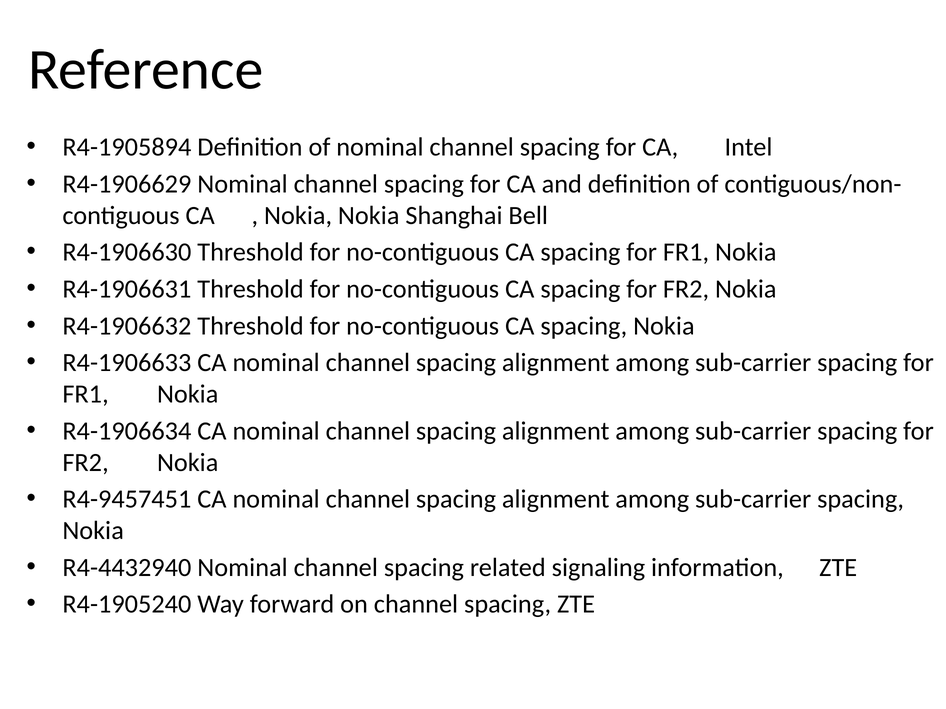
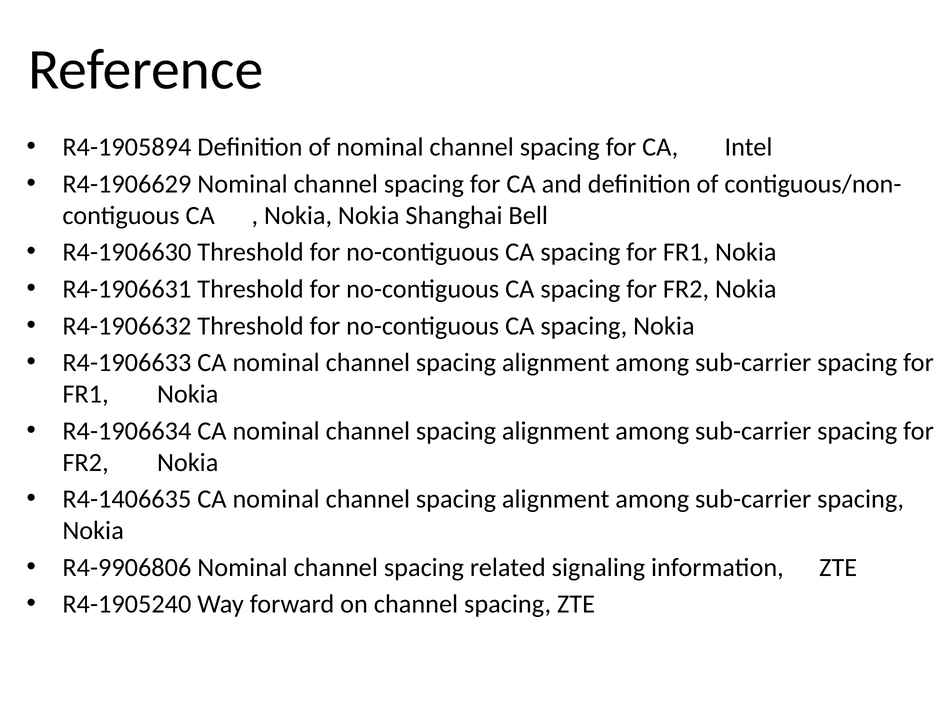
R4-9457451: R4-9457451 -> R4-1406635
R4-4432940: R4-4432940 -> R4-9906806
